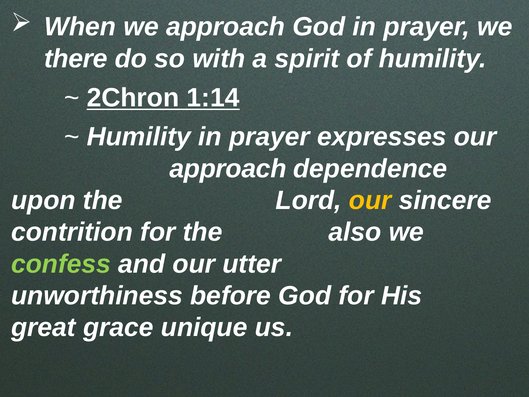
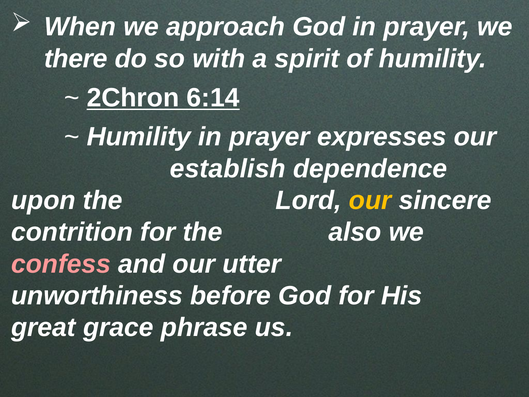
1:14: 1:14 -> 6:14
approach at (228, 169): approach -> establish
confess colour: light green -> pink
unique: unique -> phrase
